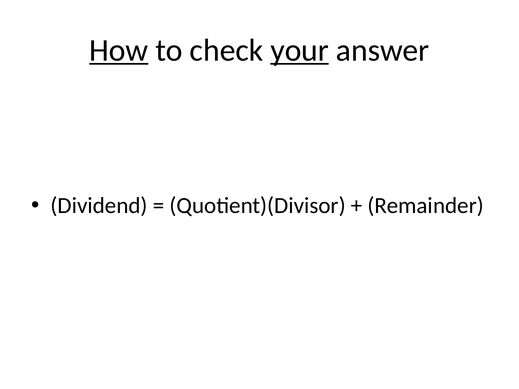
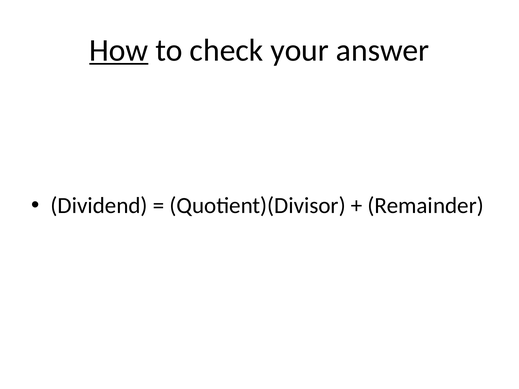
your underline: present -> none
